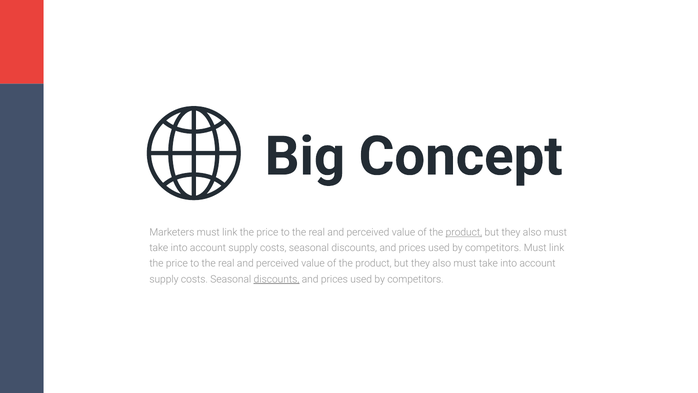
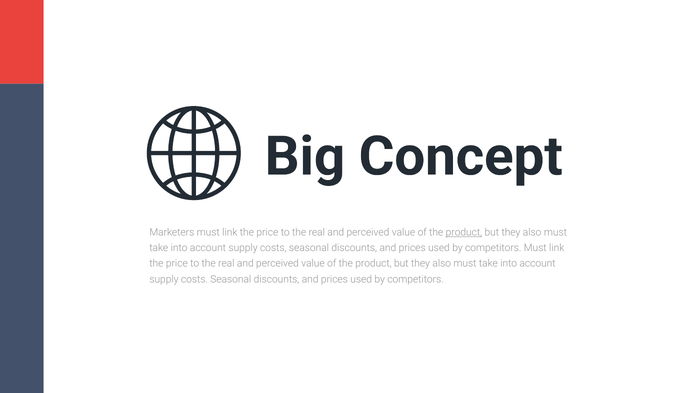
discounts at (276, 279) underline: present -> none
